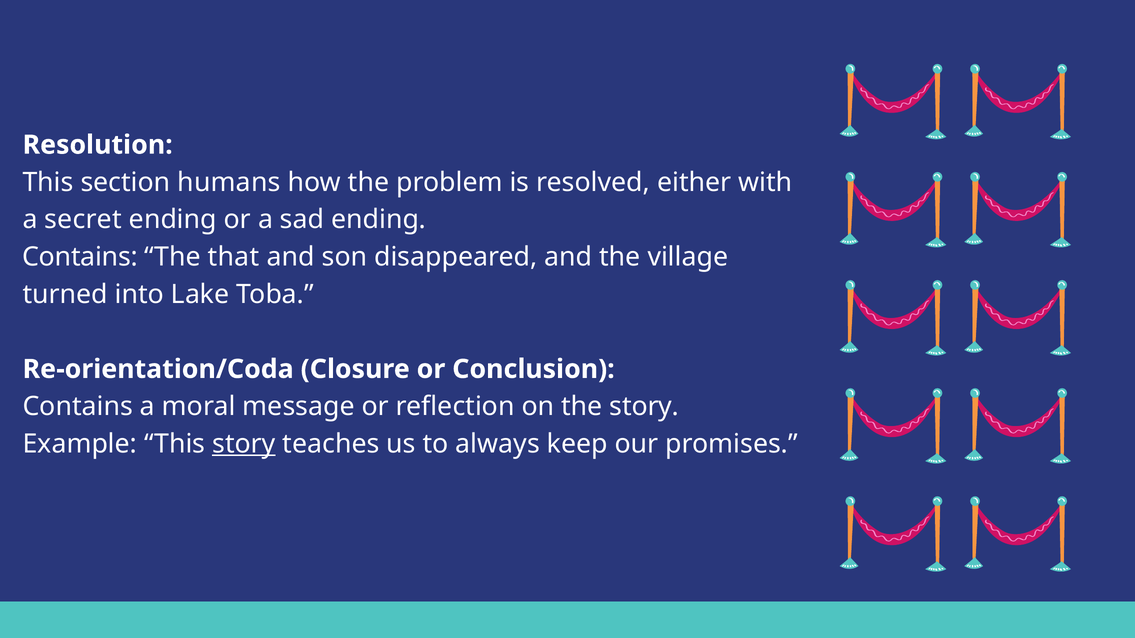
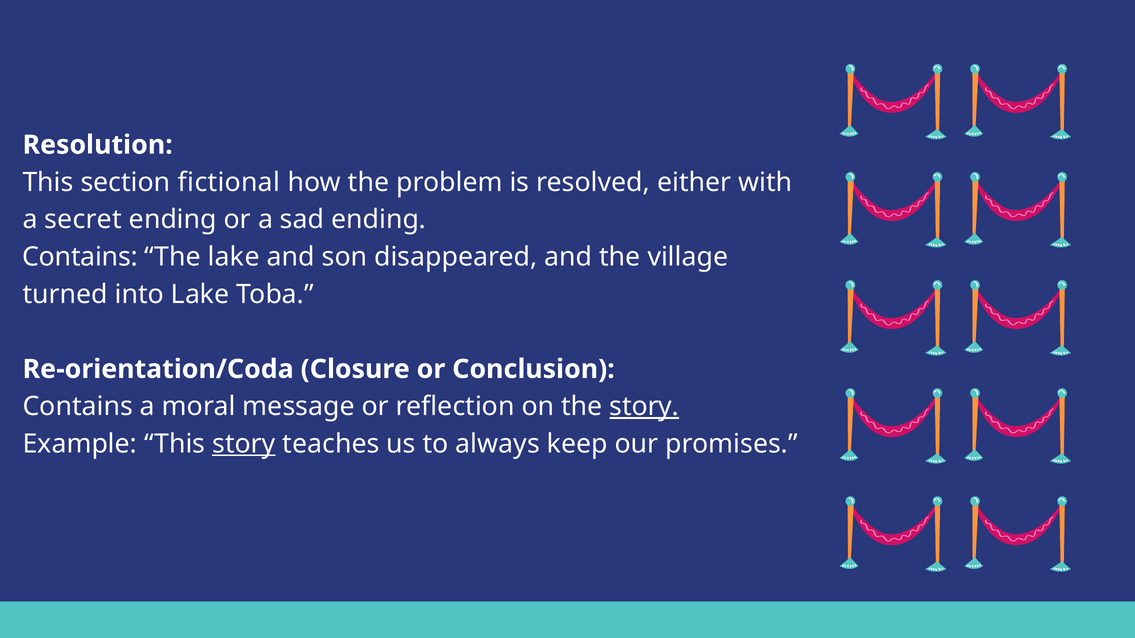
humans: humans -> fictional
The that: that -> lake
story at (644, 407) underline: none -> present
